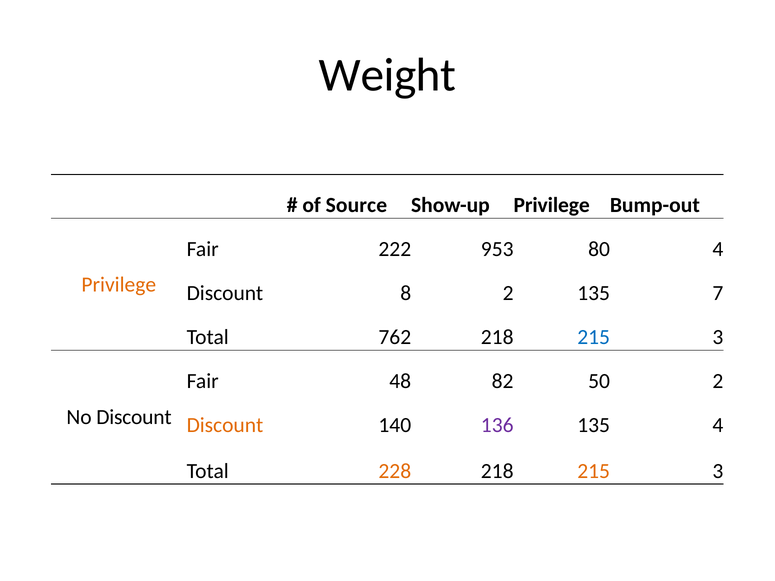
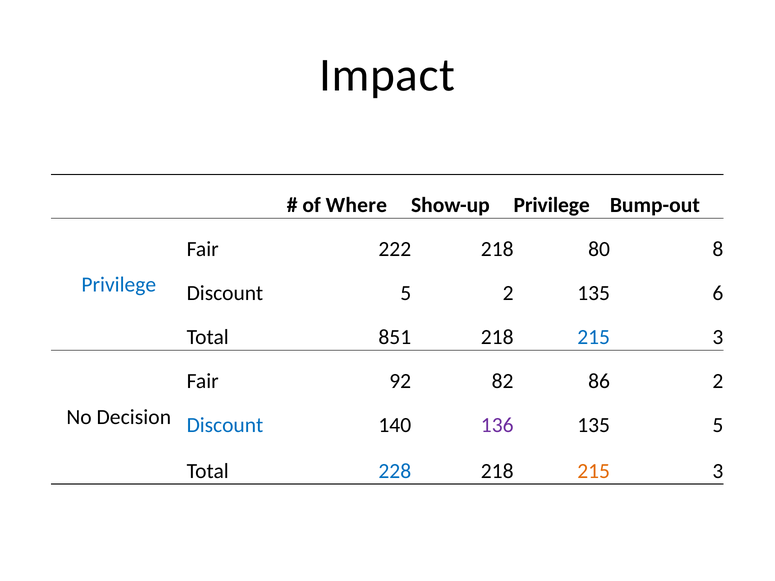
Weight: Weight -> Impact
Source: Source -> Where
222 953: 953 -> 218
80 4: 4 -> 8
Privilege at (119, 285) colour: orange -> blue
Discount 8: 8 -> 5
7: 7 -> 6
762: 762 -> 851
48: 48 -> 92
50: 50 -> 86
No Discount: Discount -> Decision
Discount at (225, 425) colour: orange -> blue
135 4: 4 -> 5
228 colour: orange -> blue
